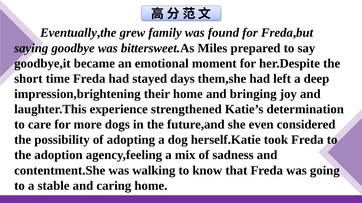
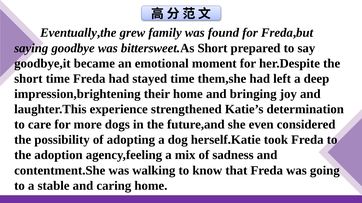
bittersweet.As Miles: Miles -> Short
stayed days: days -> time
